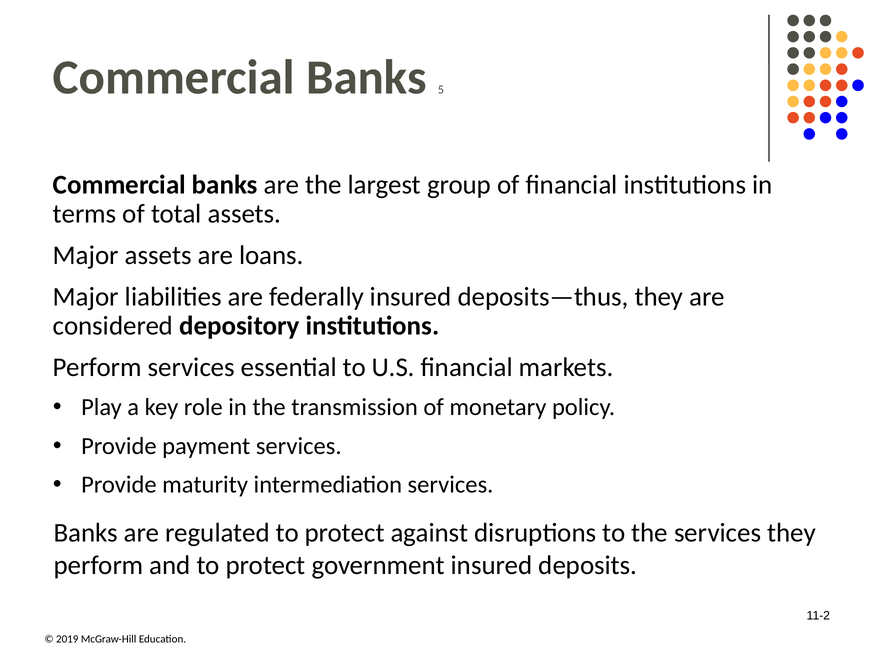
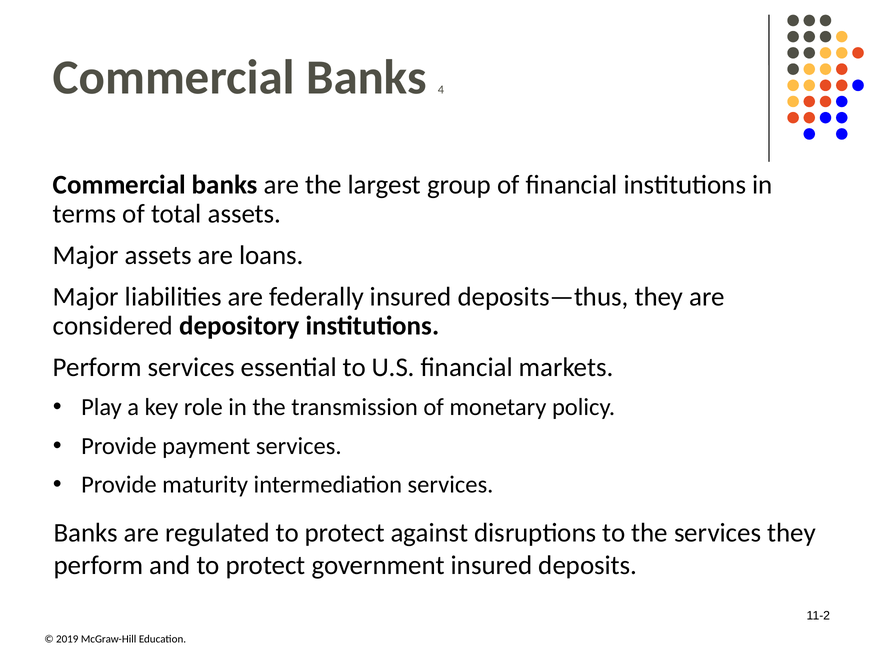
5: 5 -> 4
